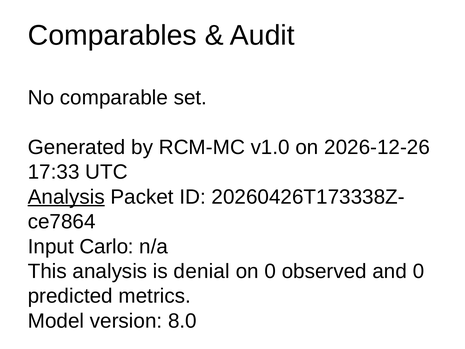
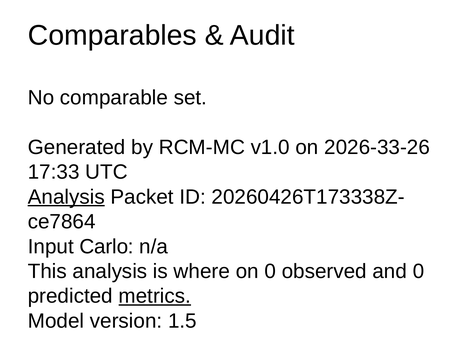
2026-12-26: 2026-12-26 -> 2026-33-26
denial: denial -> where
metrics underline: none -> present
8.0: 8.0 -> 1.5
